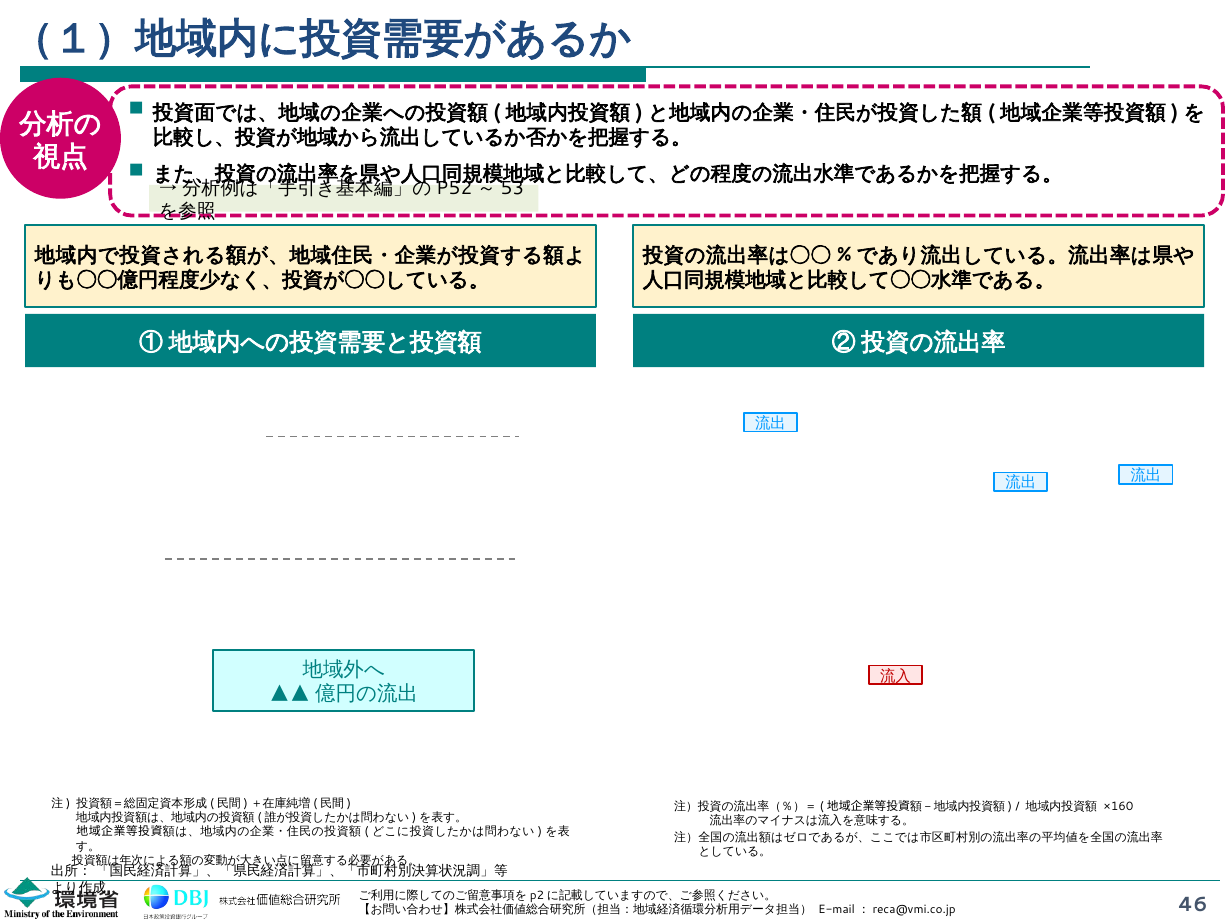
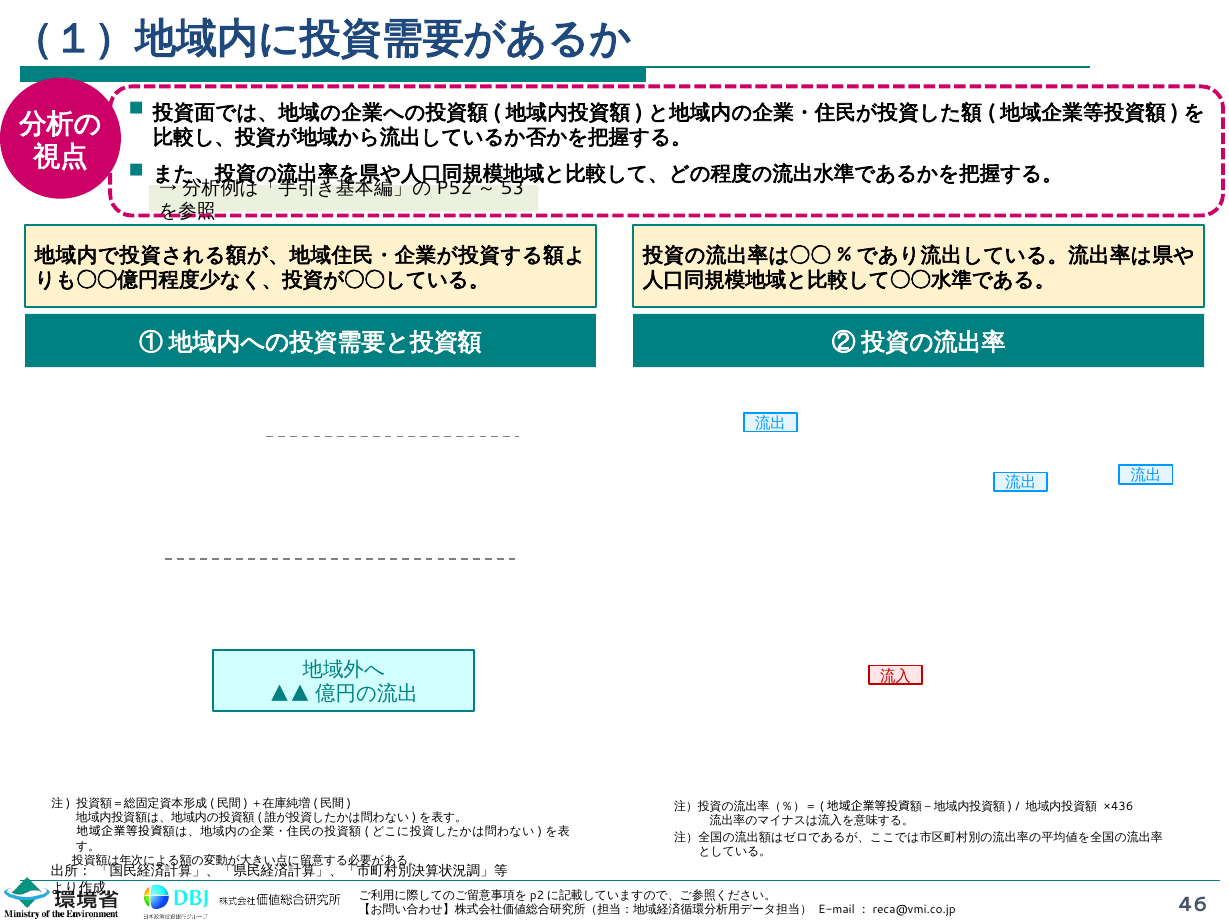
×160: ×160 -> ×436
